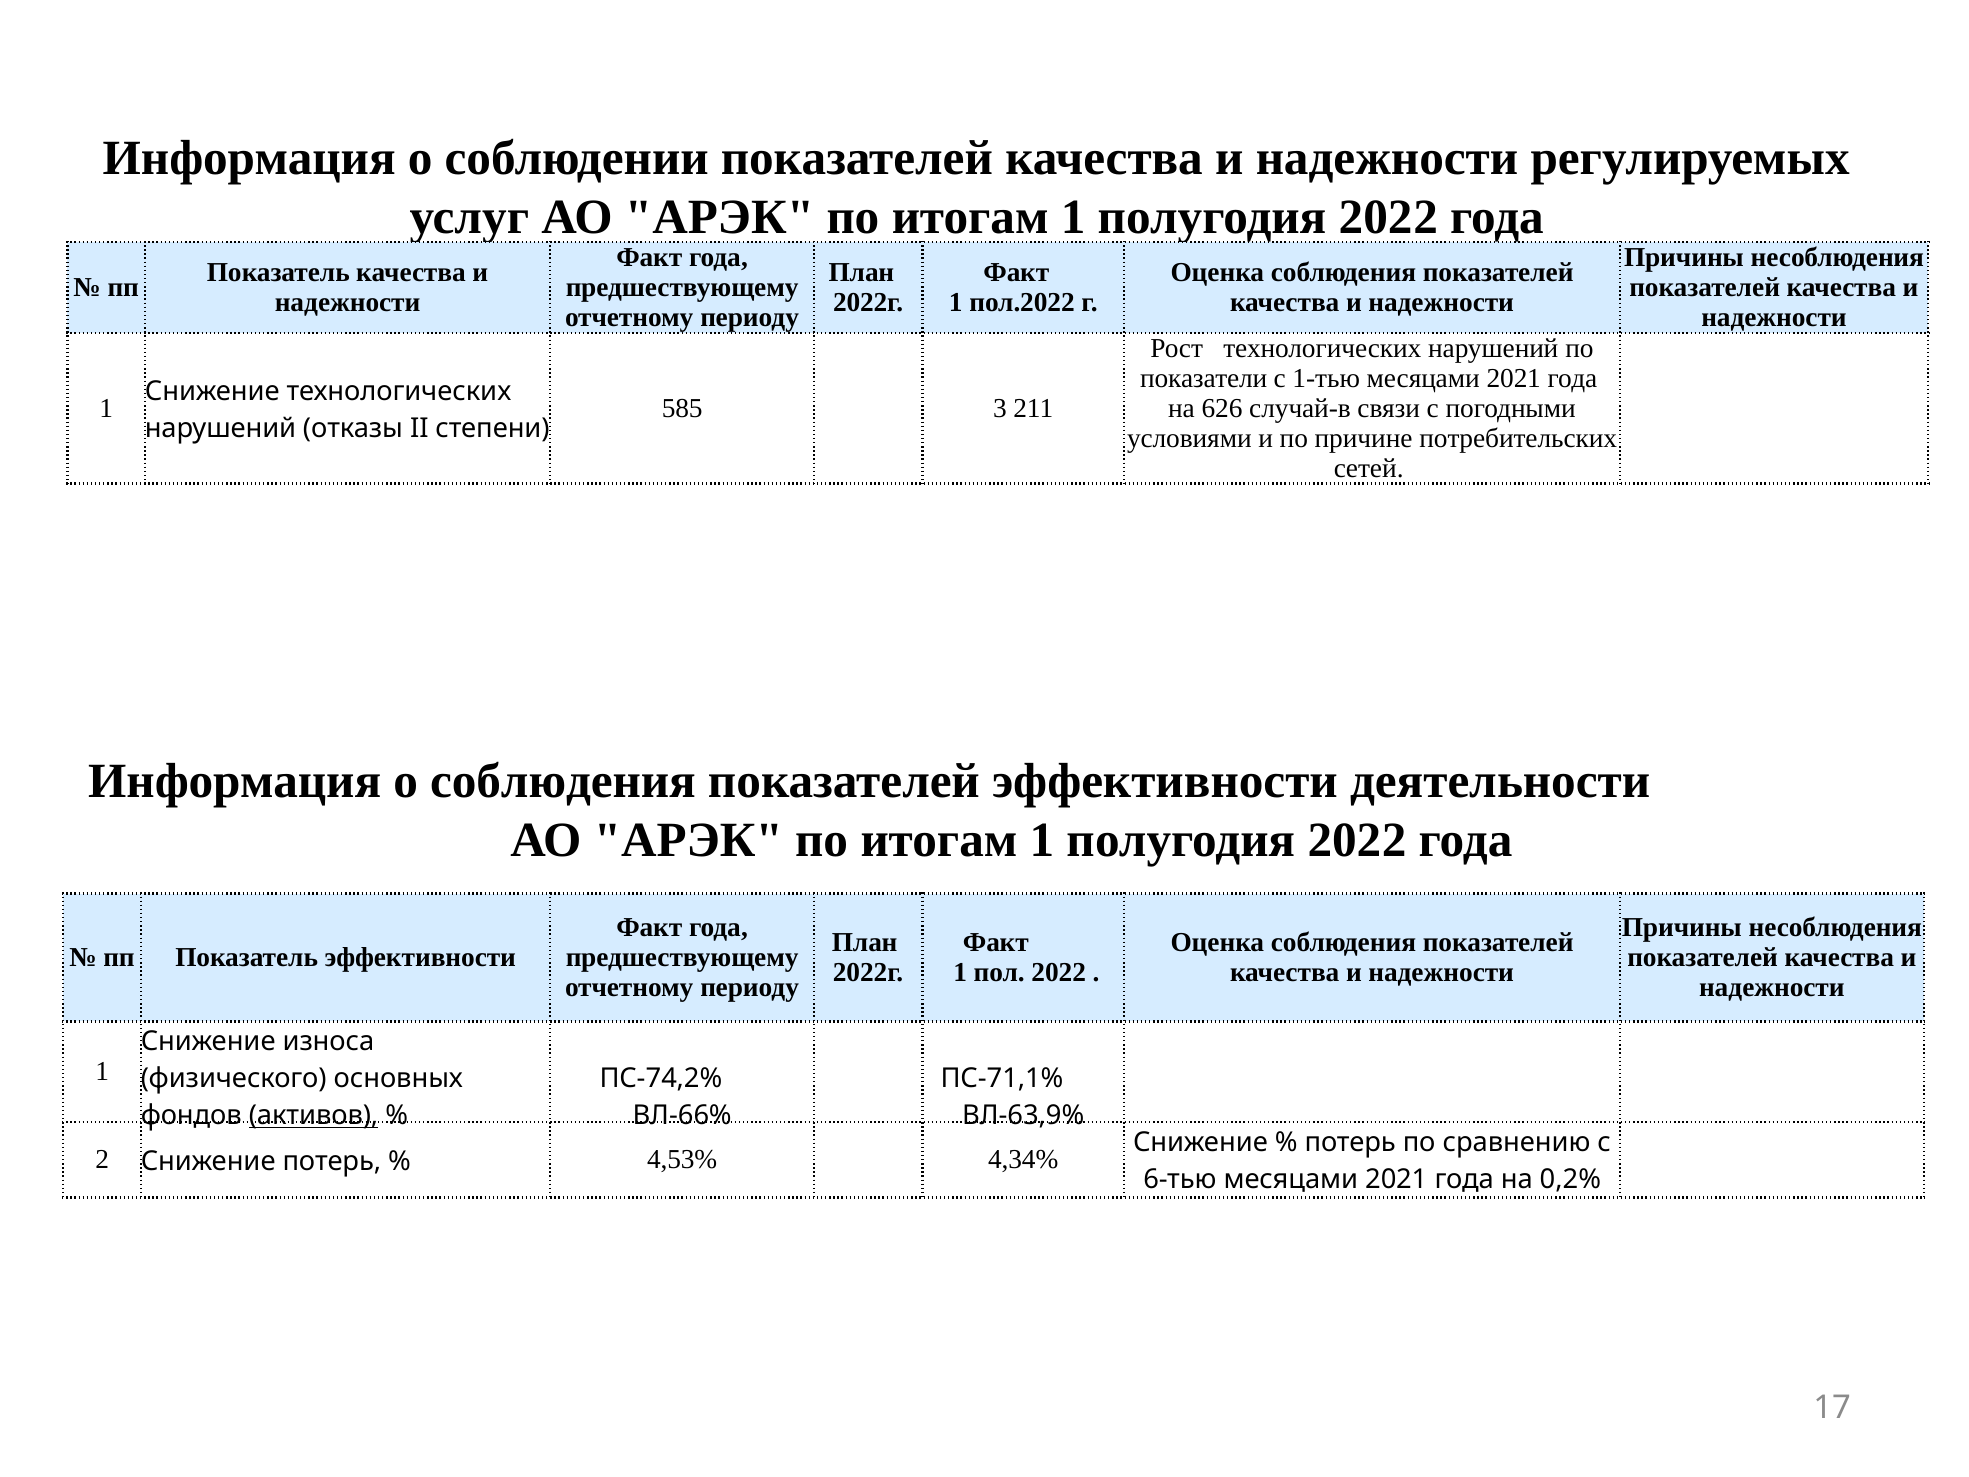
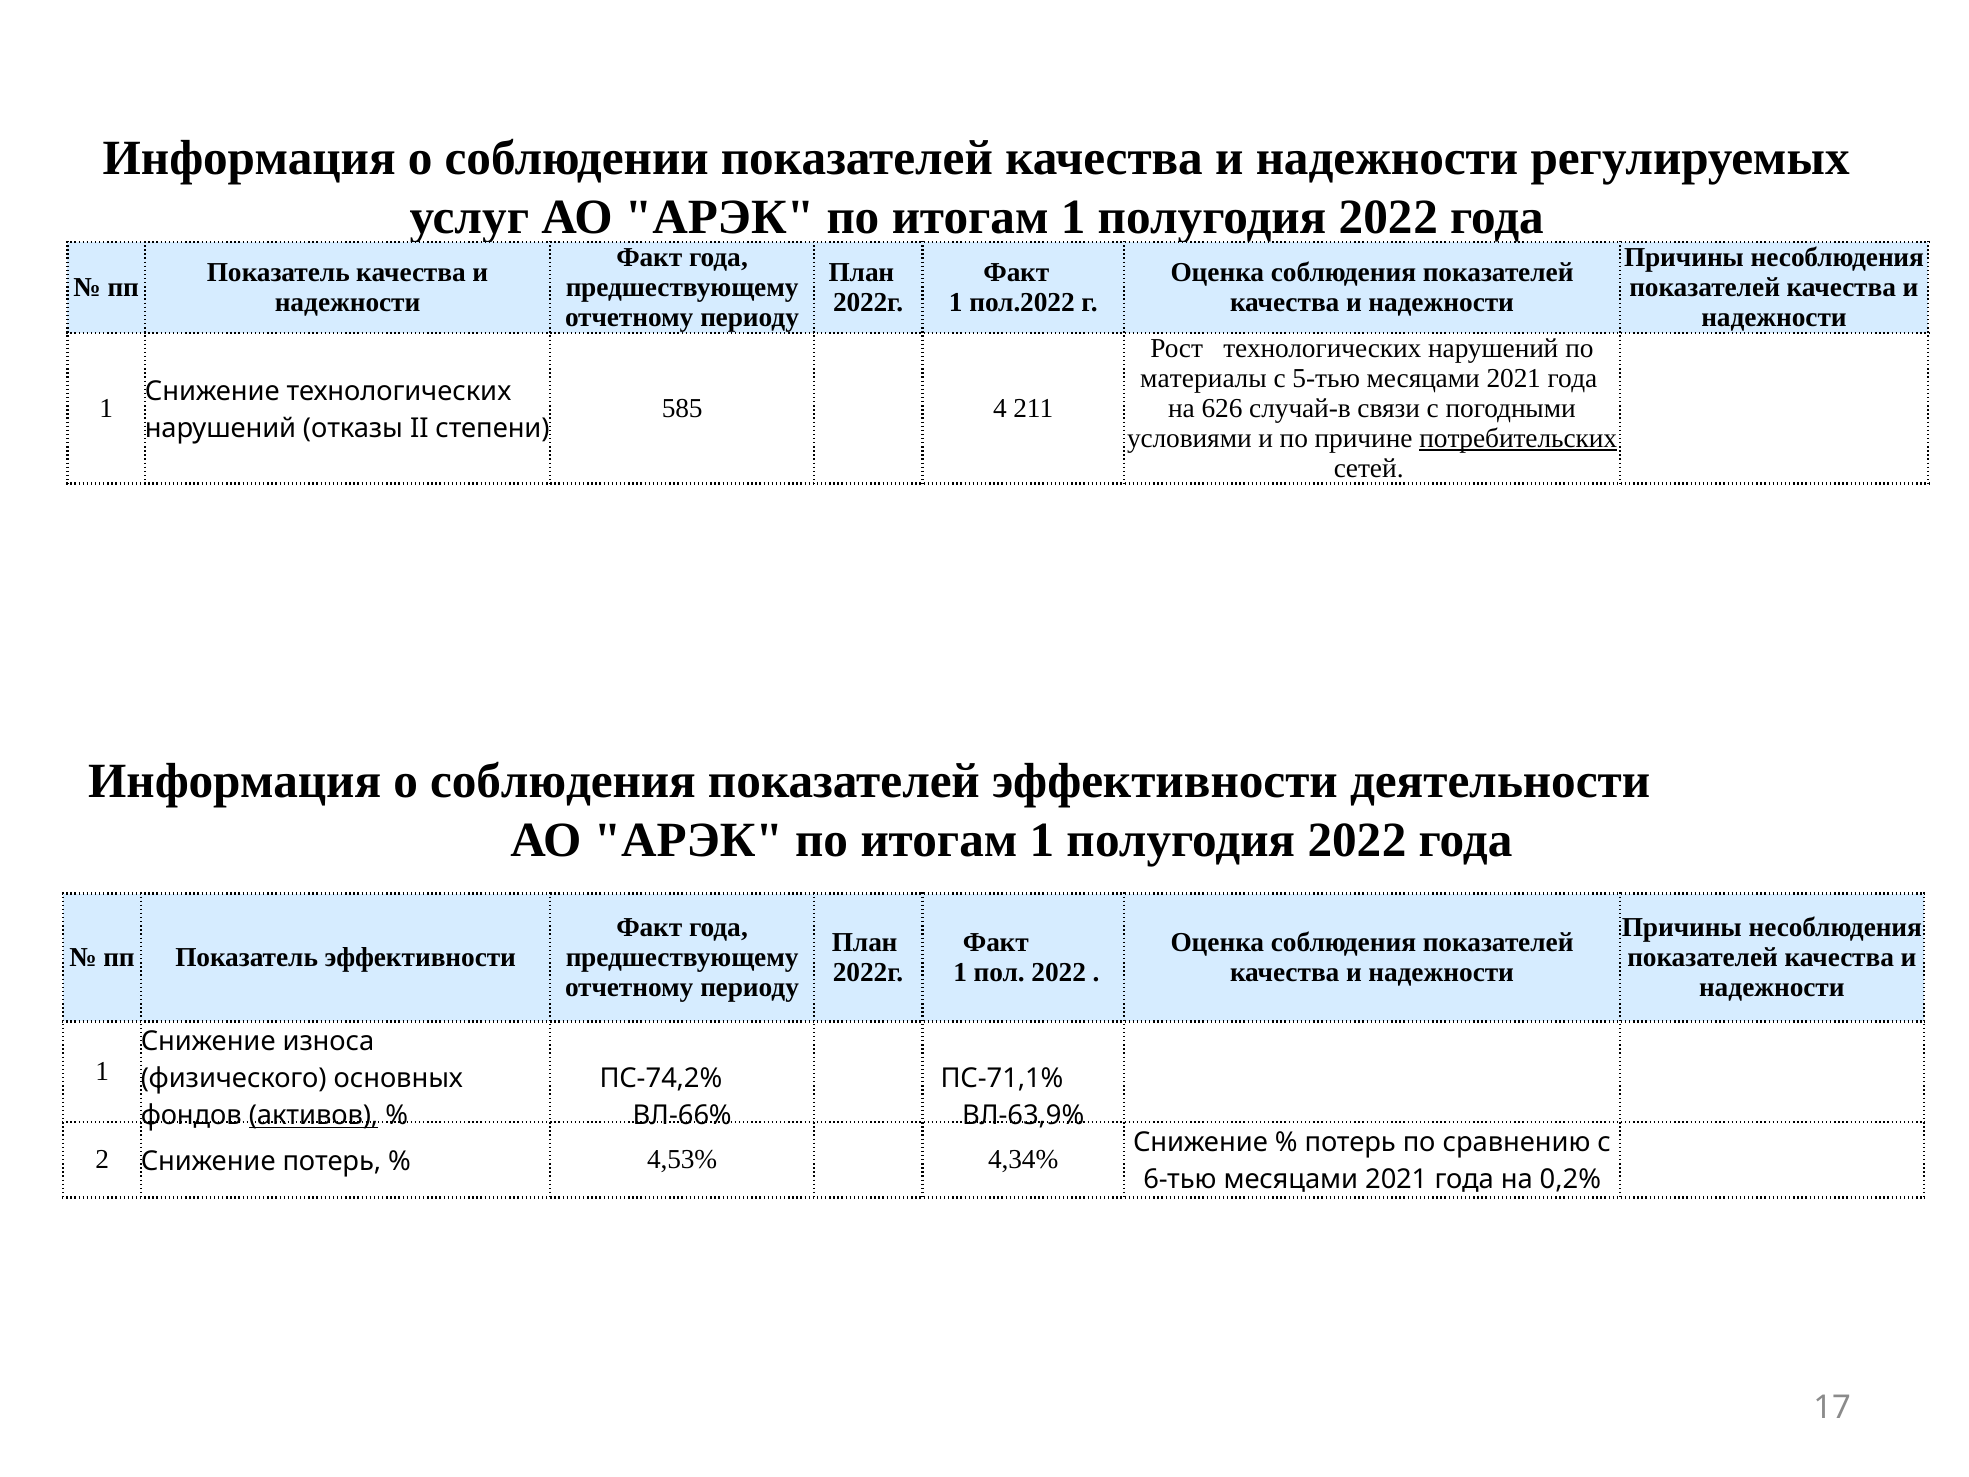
показатели: показатели -> материалы
1-тью: 1-тью -> 5-тью
3: 3 -> 4
потребительских underline: none -> present
